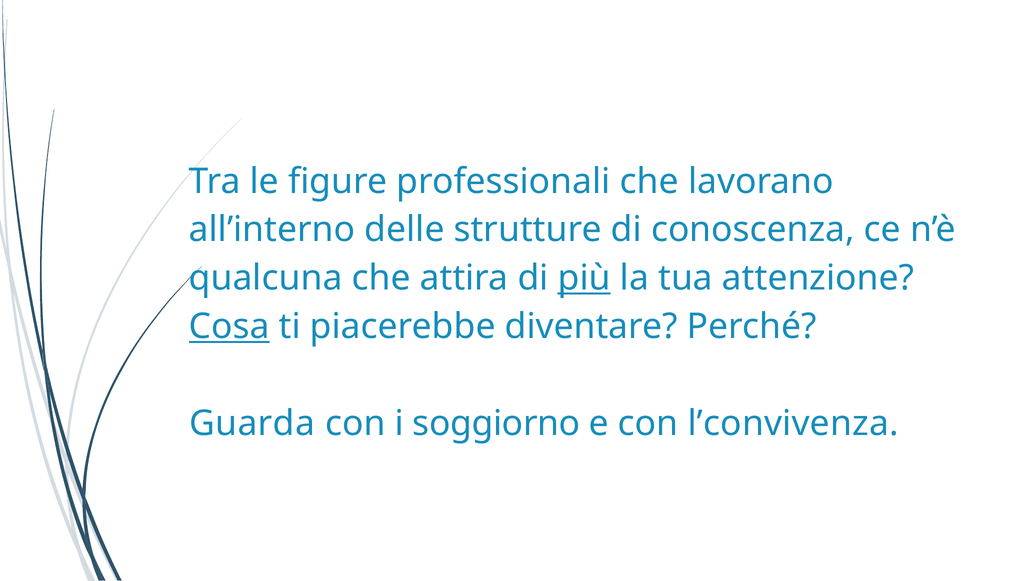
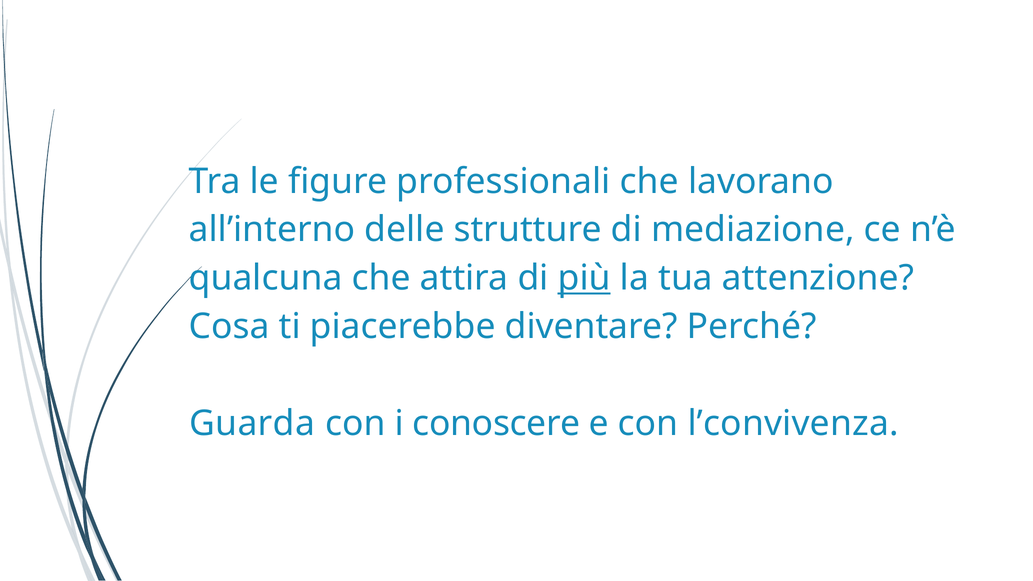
conoscenza: conoscenza -> mediazione
Cosa underline: present -> none
soggiorno: soggiorno -> conoscere
